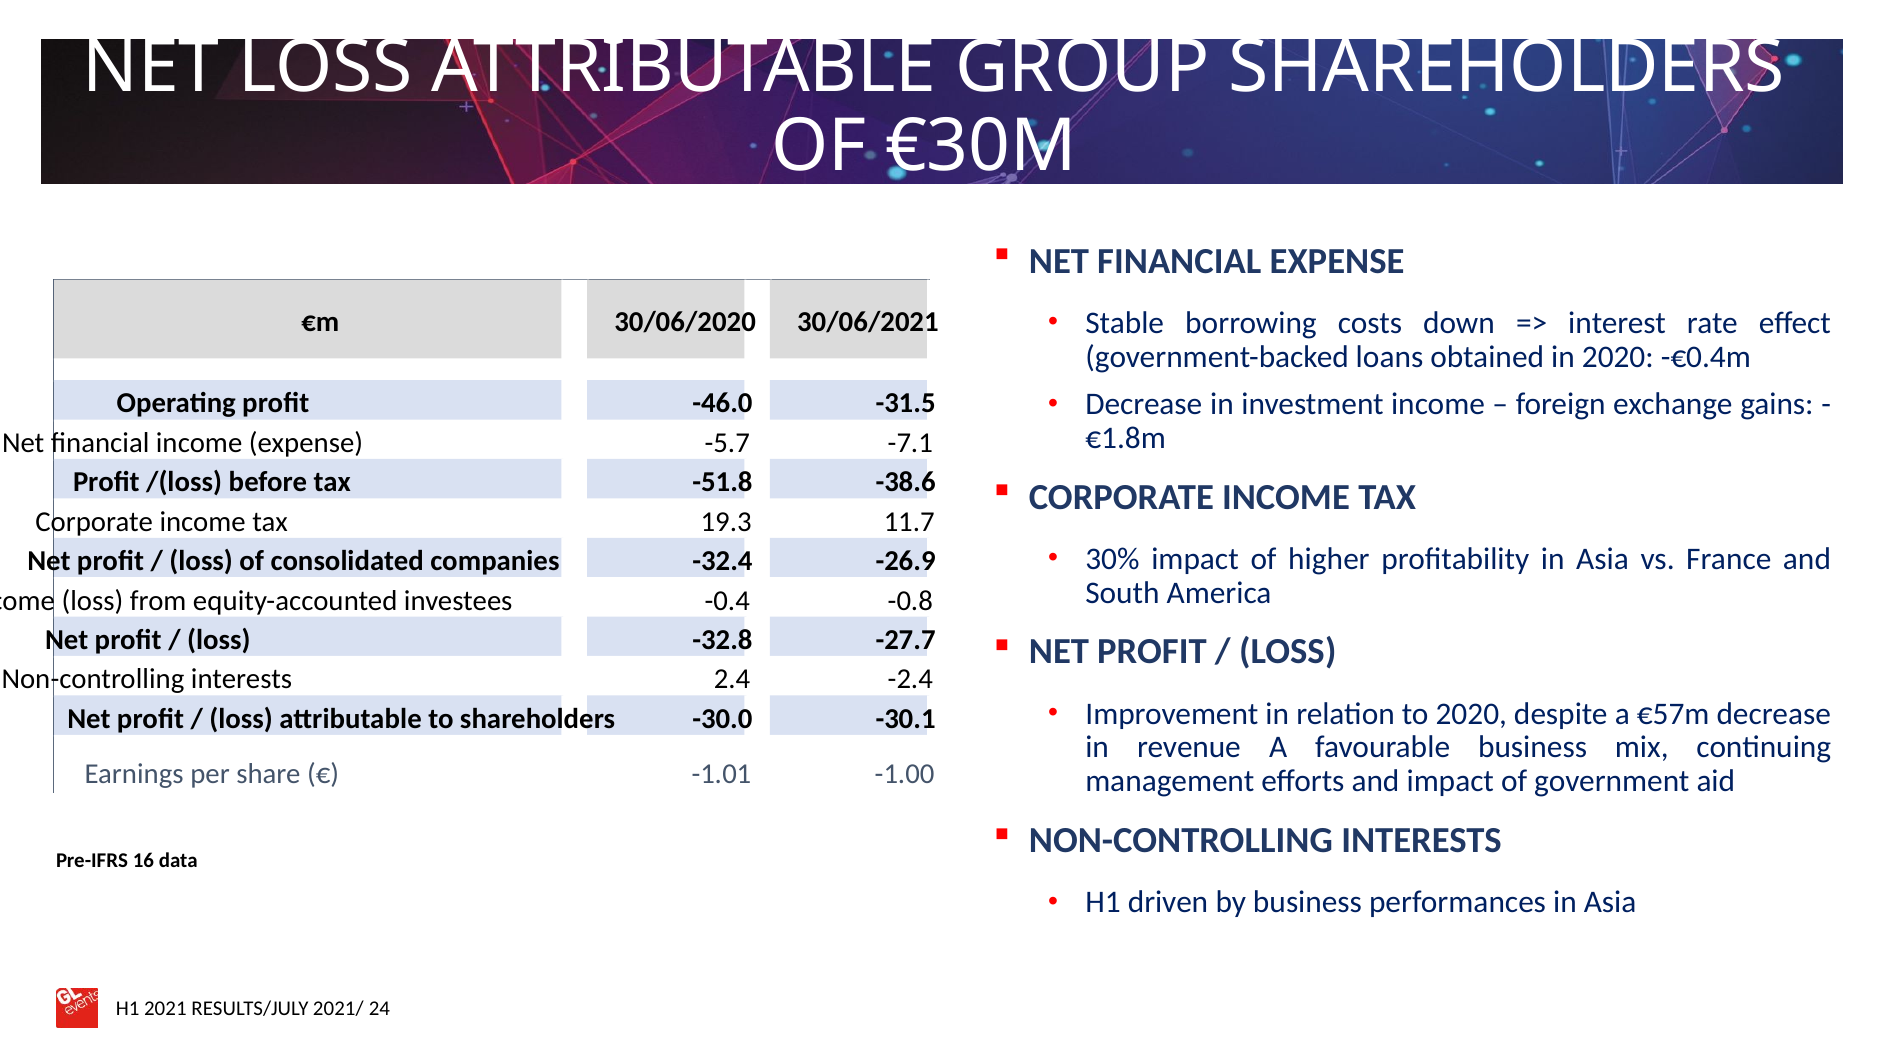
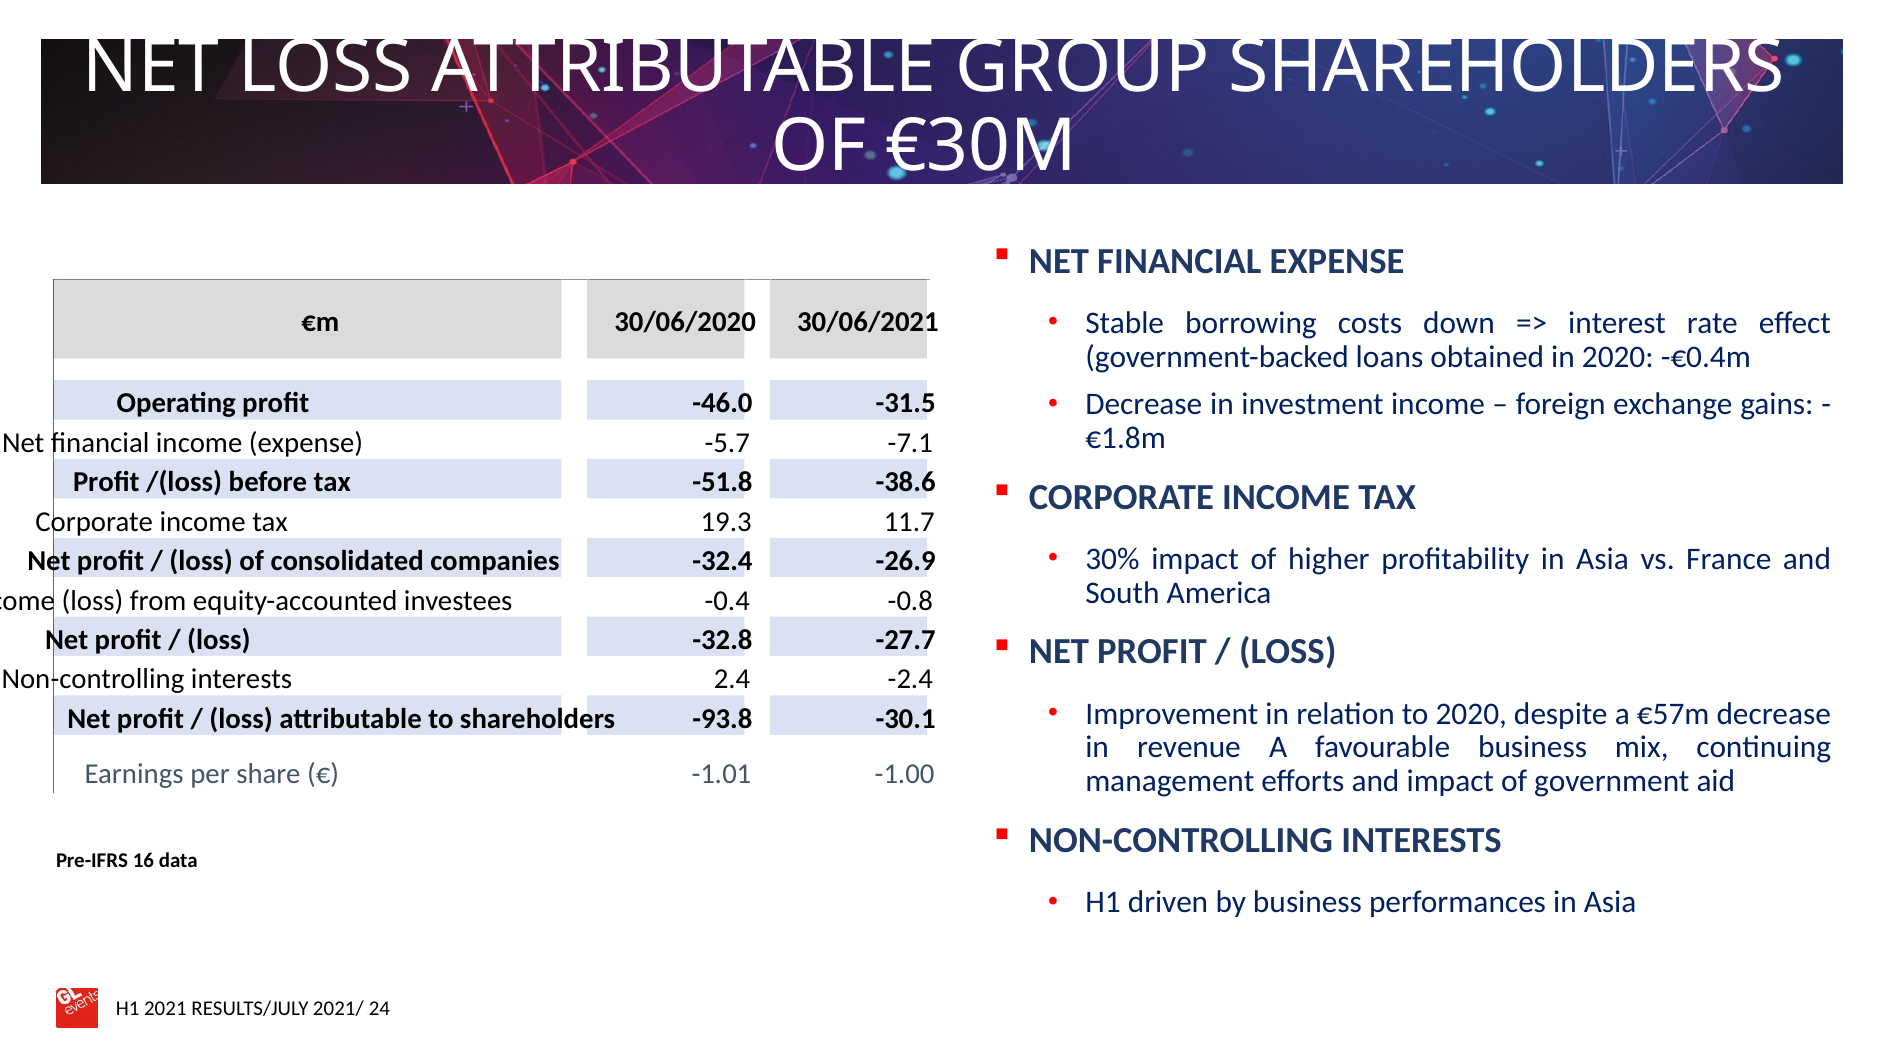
-30.0: -30.0 -> -93.8
